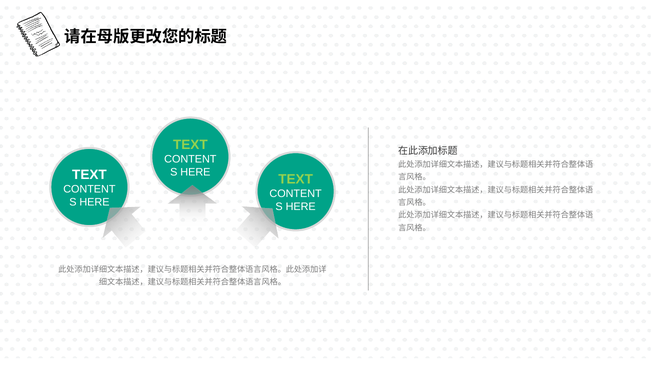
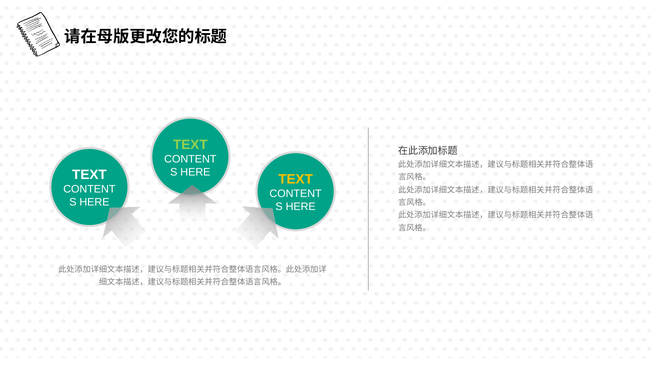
TEXT at (296, 179) colour: light green -> yellow
